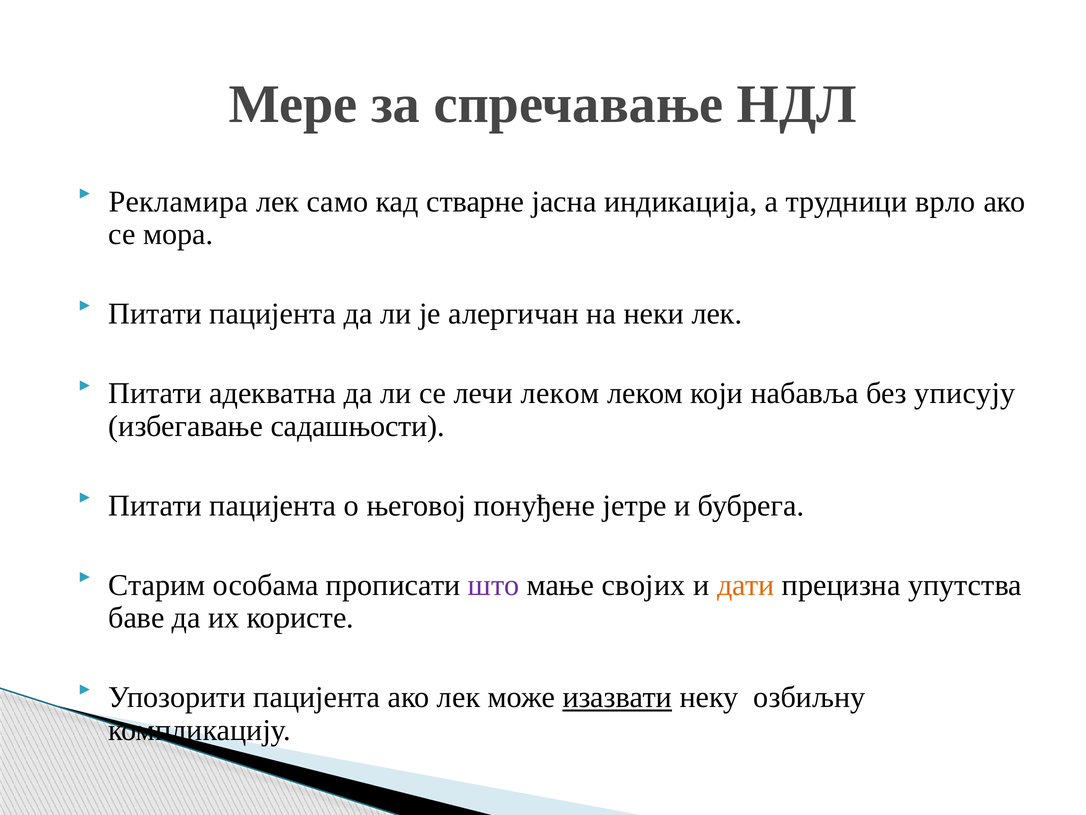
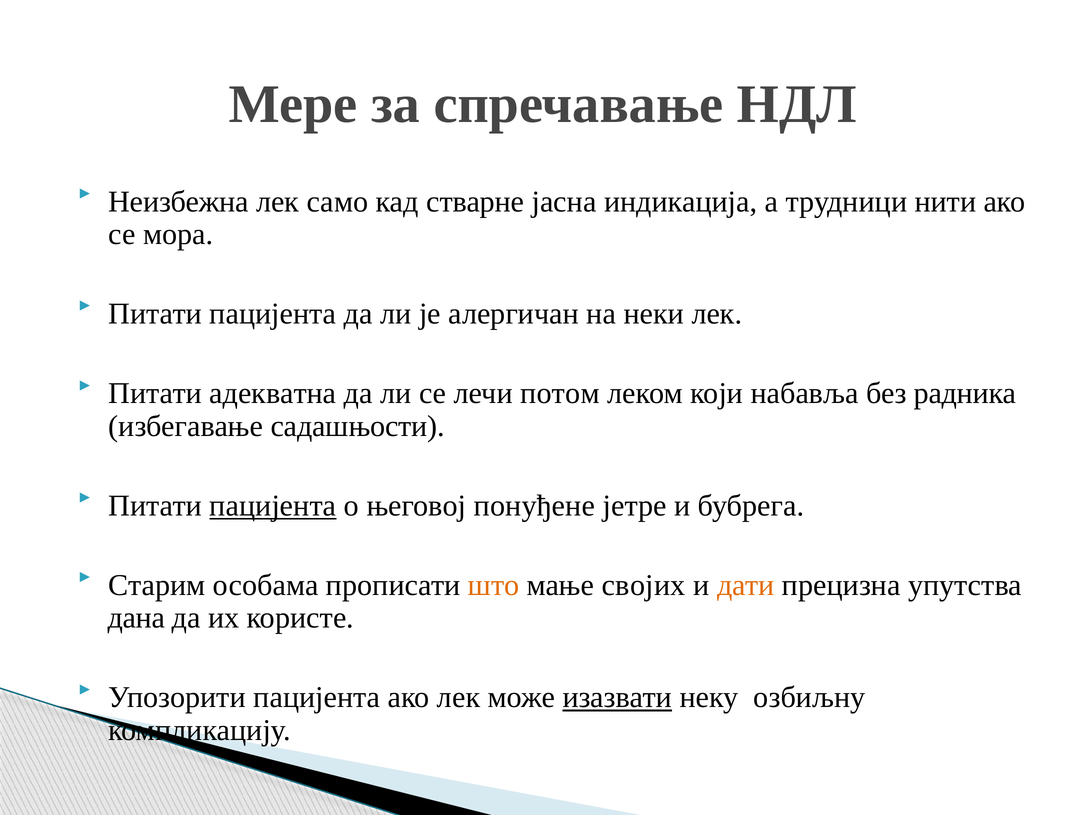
Рекламира: Рекламира -> Неизбежна
врло: врло -> нити
лечи леком: леком -> потом
уписују: уписују -> радника
пацијента at (273, 505) underline: none -> present
што colour: purple -> orange
баве: баве -> дана
